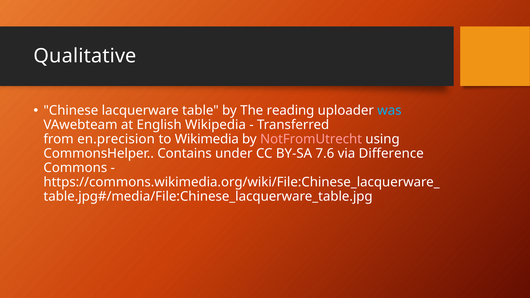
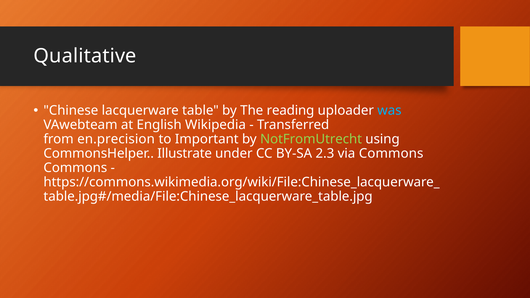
Wikimedia: Wikimedia -> Important
NotFromUtrecht colour: pink -> light green
Contains: Contains -> Illustrate
7.6: 7.6 -> 2.3
via Difference: Difference -> Commons
